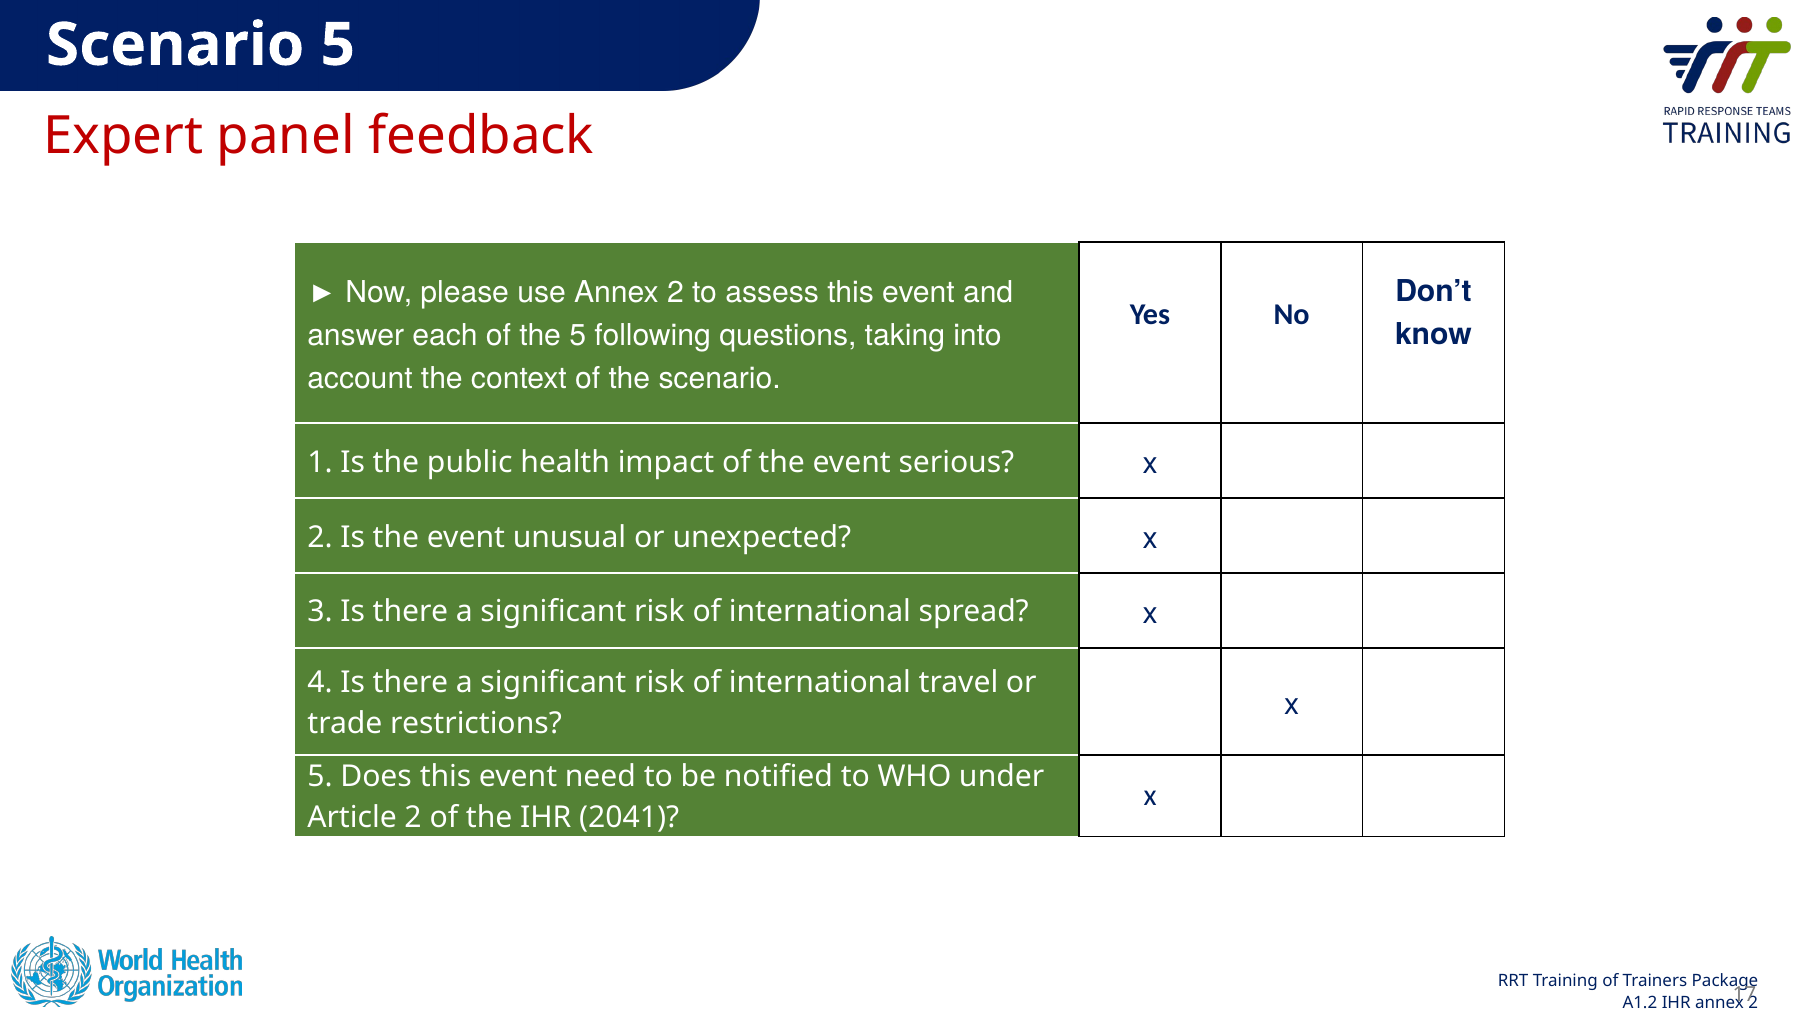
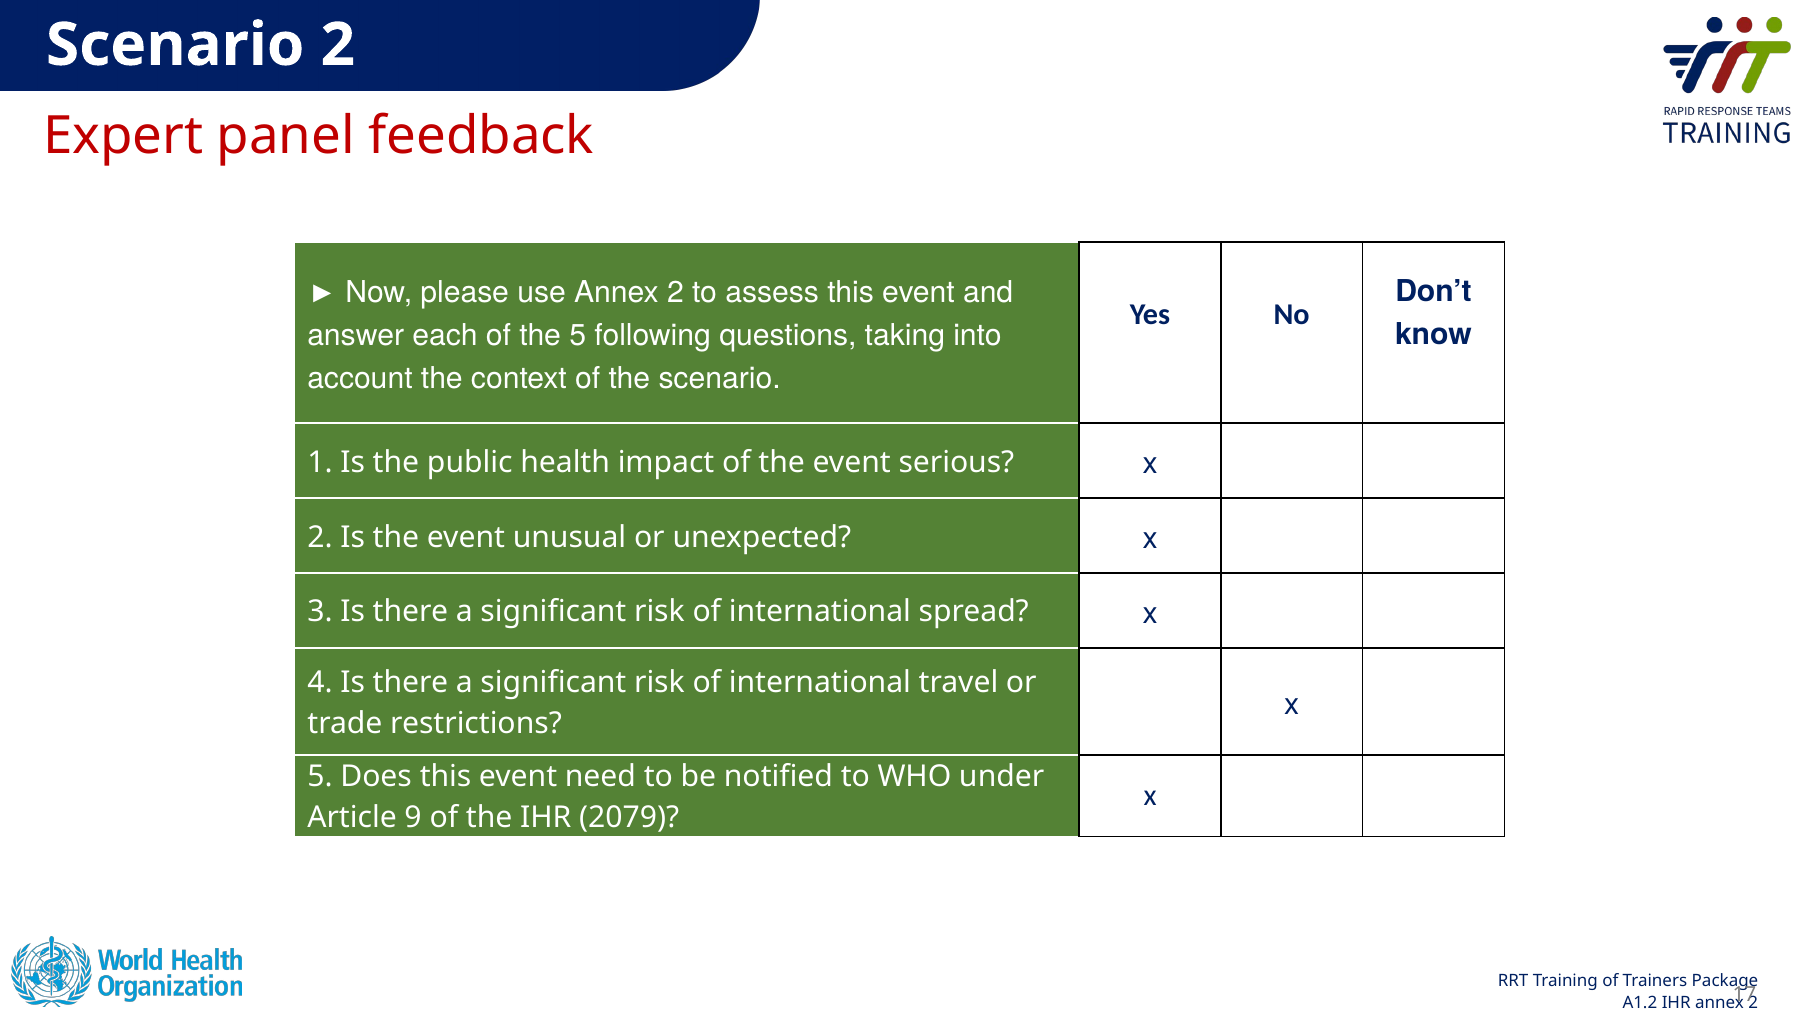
Scenario 5: 5 -> 2
Article 2: 2 -> 9
2041: 2041 -> 2079
